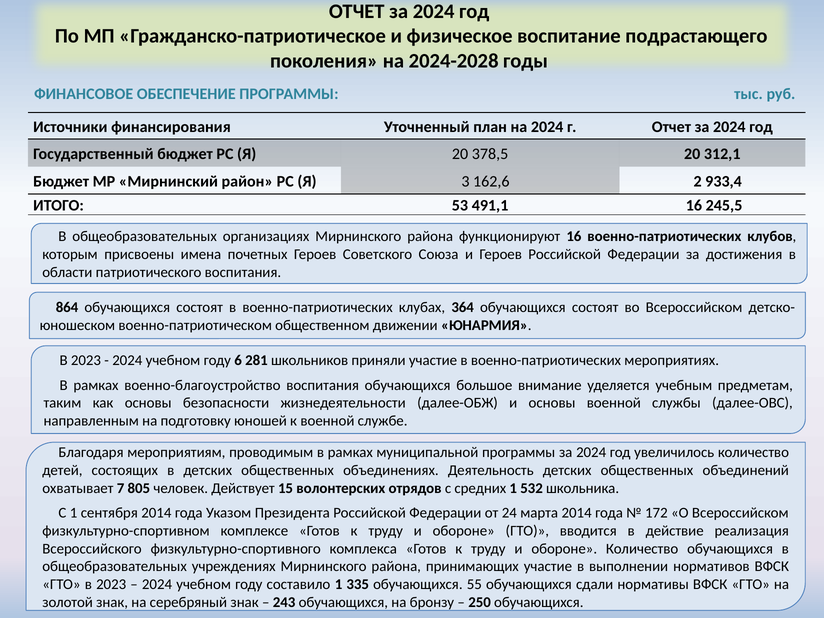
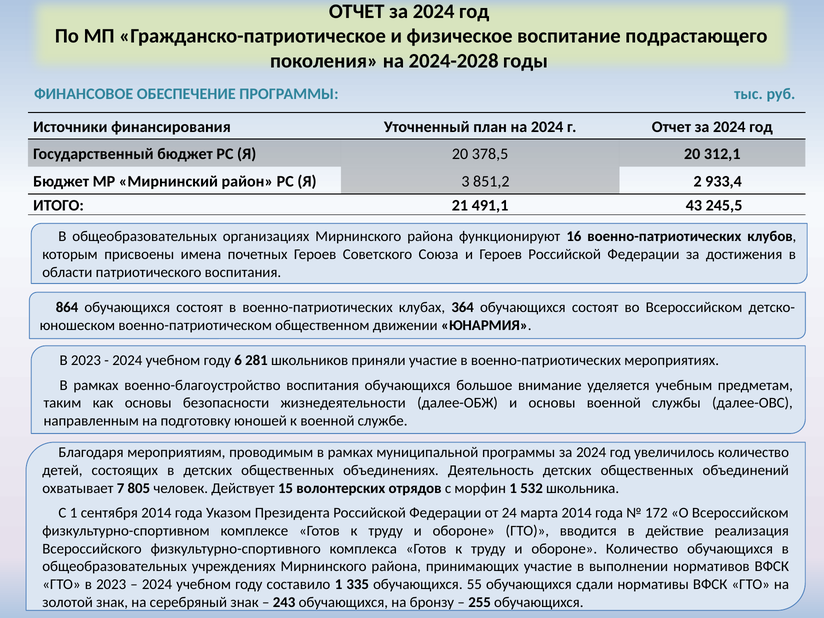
162,6: 162,6 -> 851,2
53: 53 -> 21
491,1 16: 16 -> 43
средних: средних -> морфин
250: 250 -> 255
